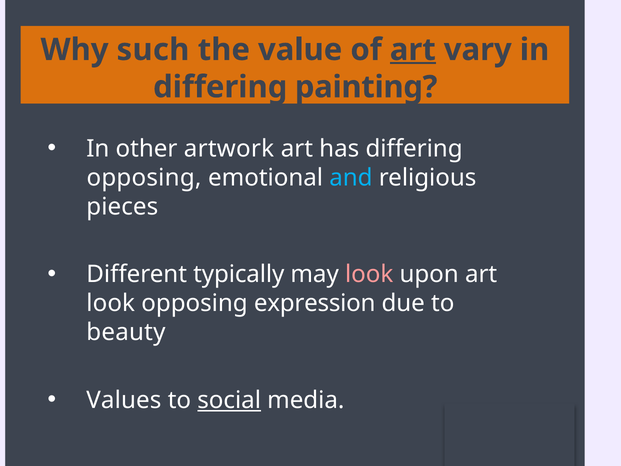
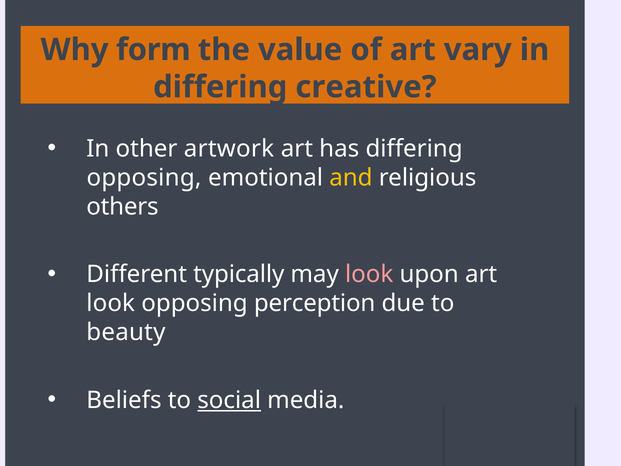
such: such -> form
art at (413, 50) underline: present -> none
painting: painting -> creative
and colour: light blue -> yellow
pieces: pieces -> others
expression: expression -> perception
Values: Values -> Beliefs
